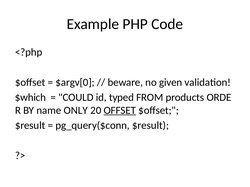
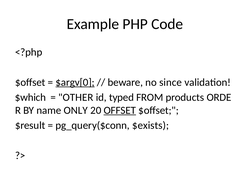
$argv[0 underline: none -> present
given: given -> since
COULD: COULD -> OTHER
pg_query($conn $result: $result -> $exists
